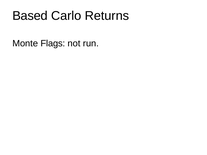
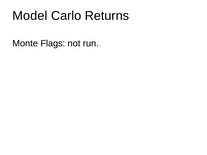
Based: Based -> Model
